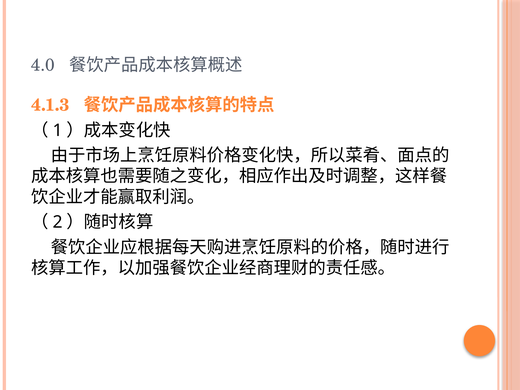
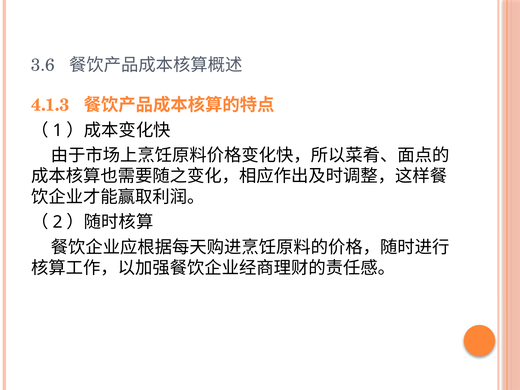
4.0: 4.0 -> 3.6
